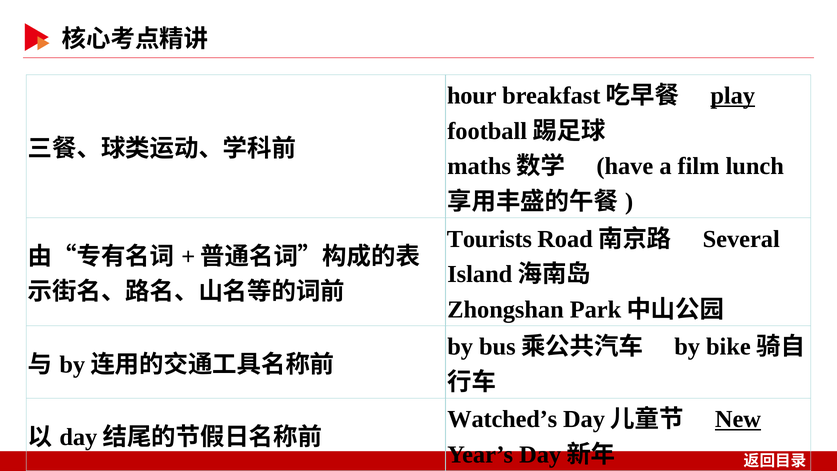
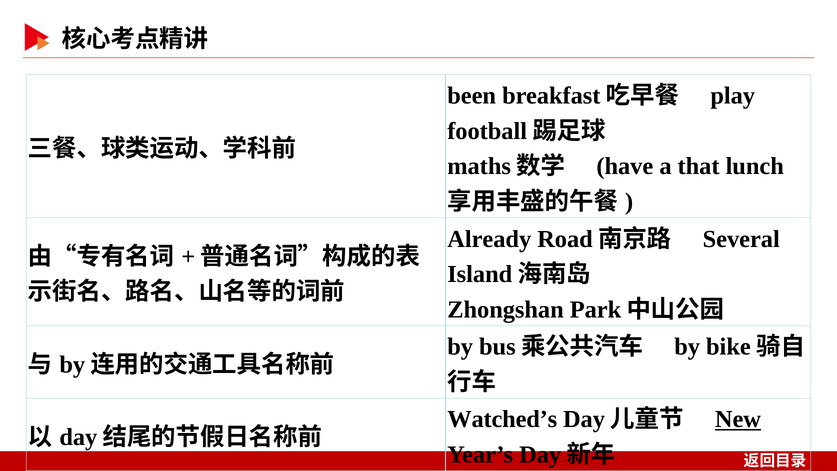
hour: hour -> been
play underline: present -> none
film: film -> that
Tourists: Tourists -> Already
